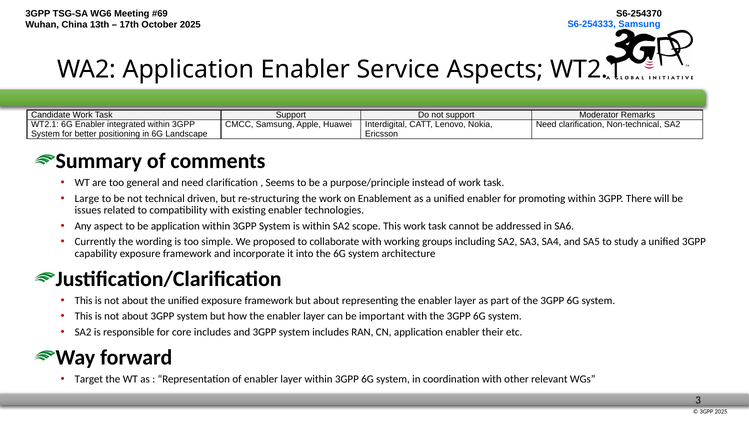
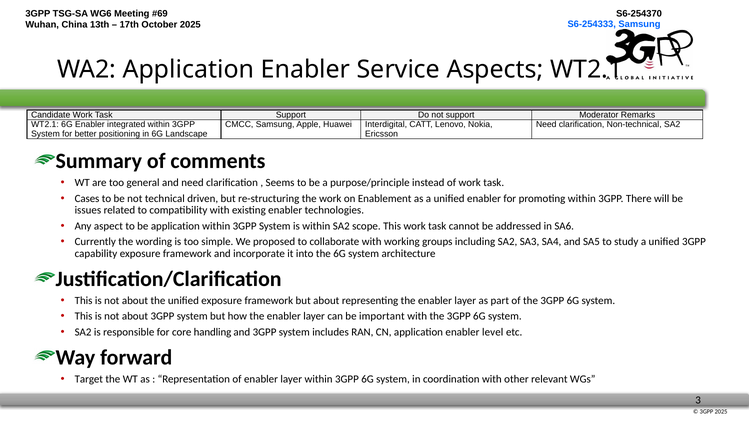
Large: Large -> Cases
core includes: includes -> handling
their: their -> level
